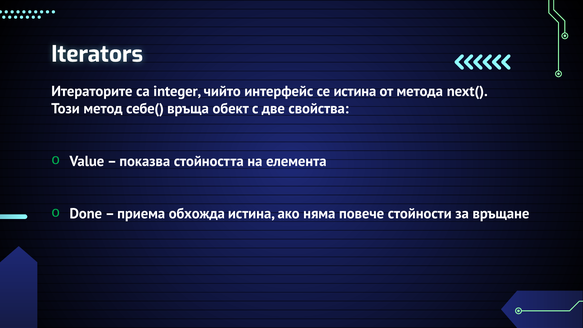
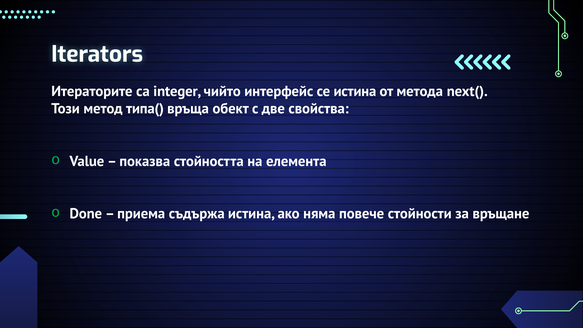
себе(: себе( -> типа(
обхожда: обхожда -> съдържа
